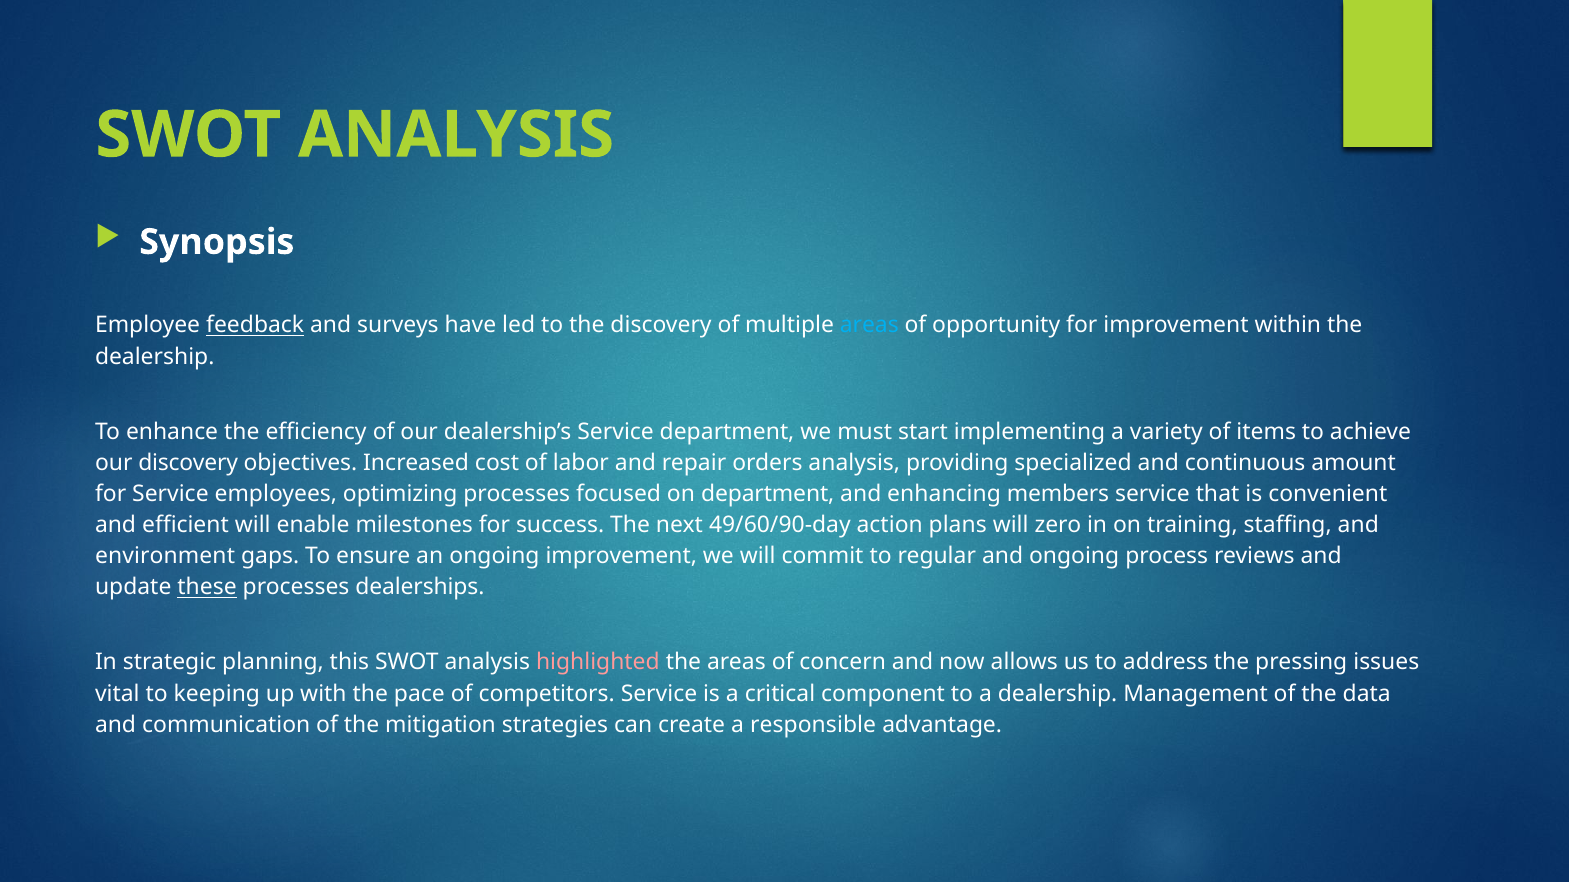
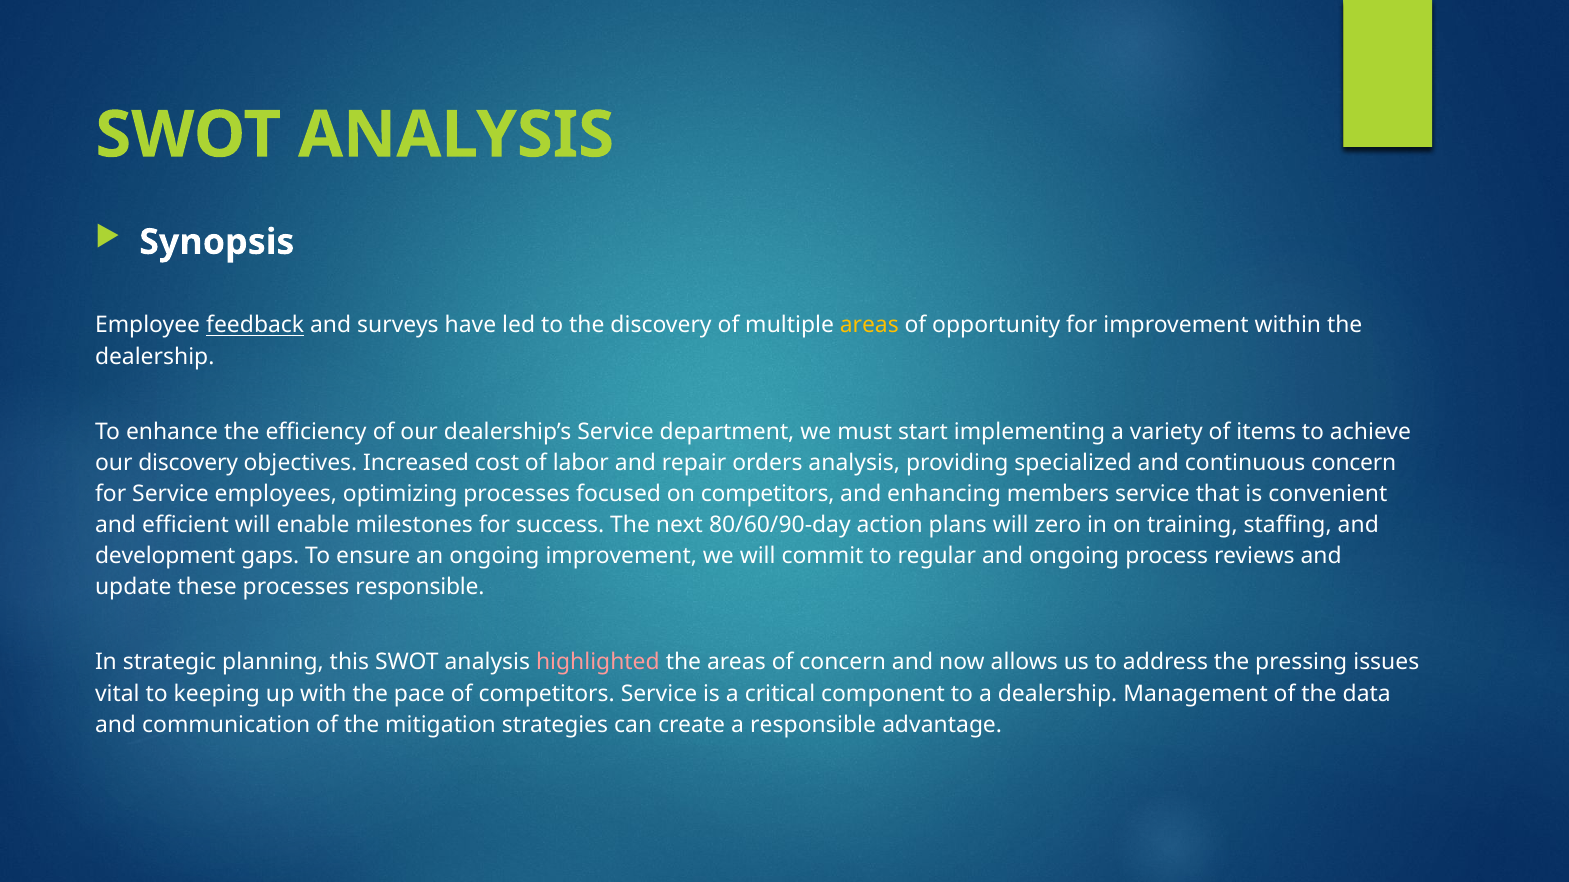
areas at (869, 326) colour: light blue -> yellow
continuous amount: amount -> concern
on department: department -> competitors
49/60/90-day: 49/60/90-day -> 80/60/90-day
environment: environment -> development
these underline: present -> none
processes dealerships: dealerships -> responsible
